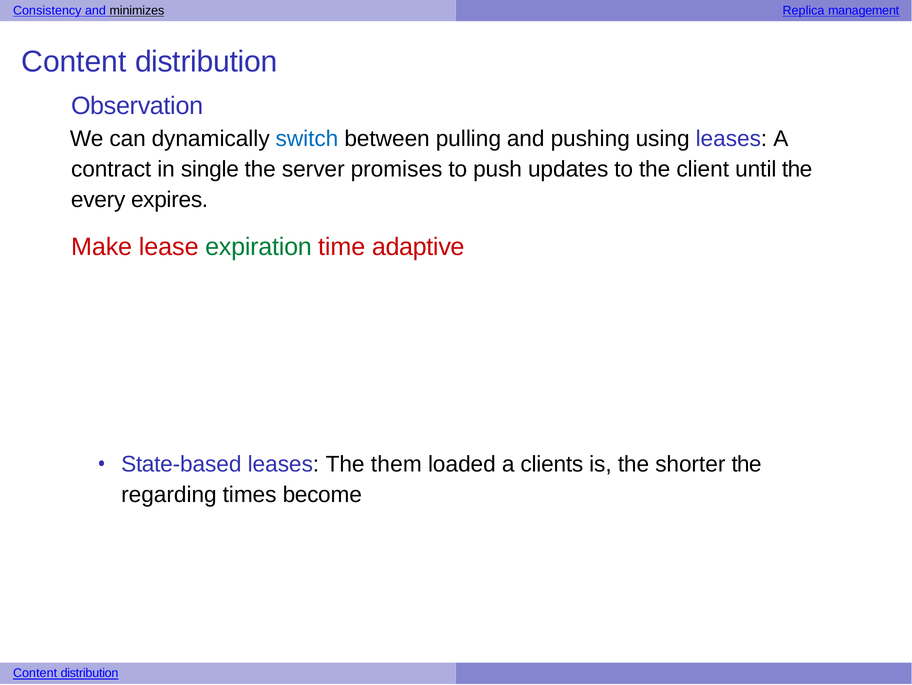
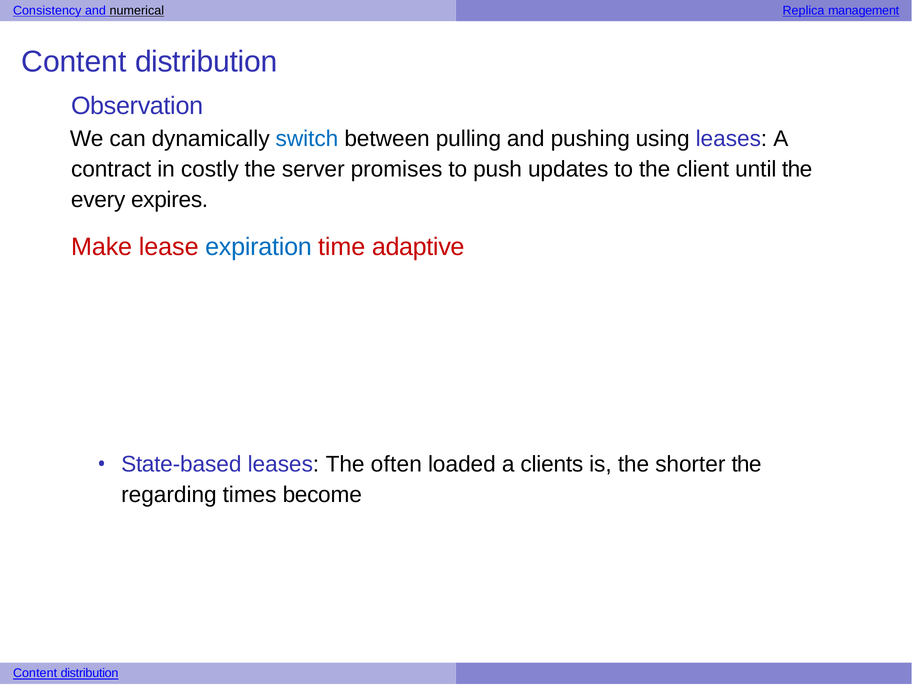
minimizes: minimizes -> numerical
single: single -> costly
expiration colour: green -> blue
them: them -> often
